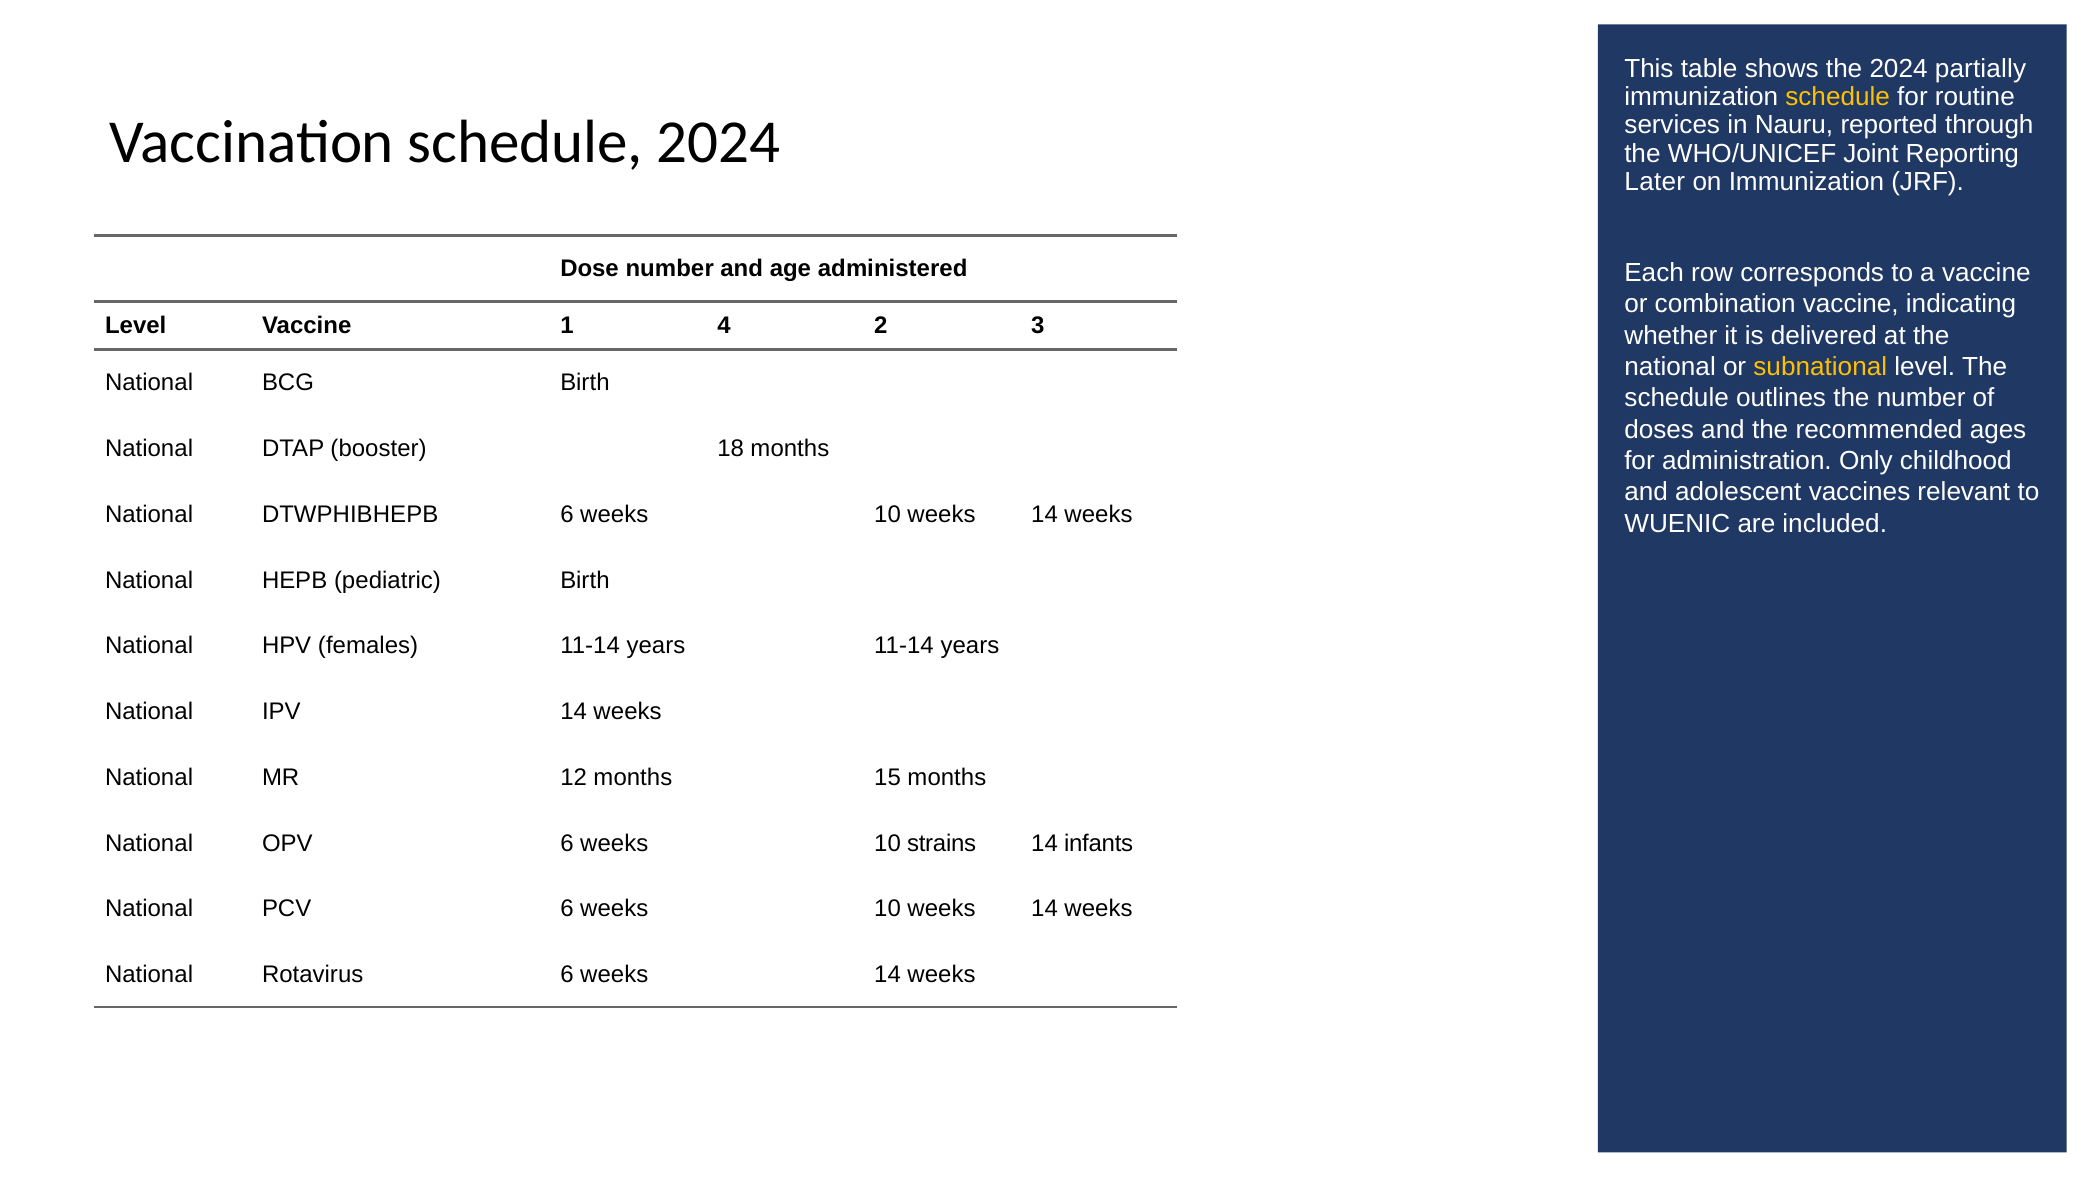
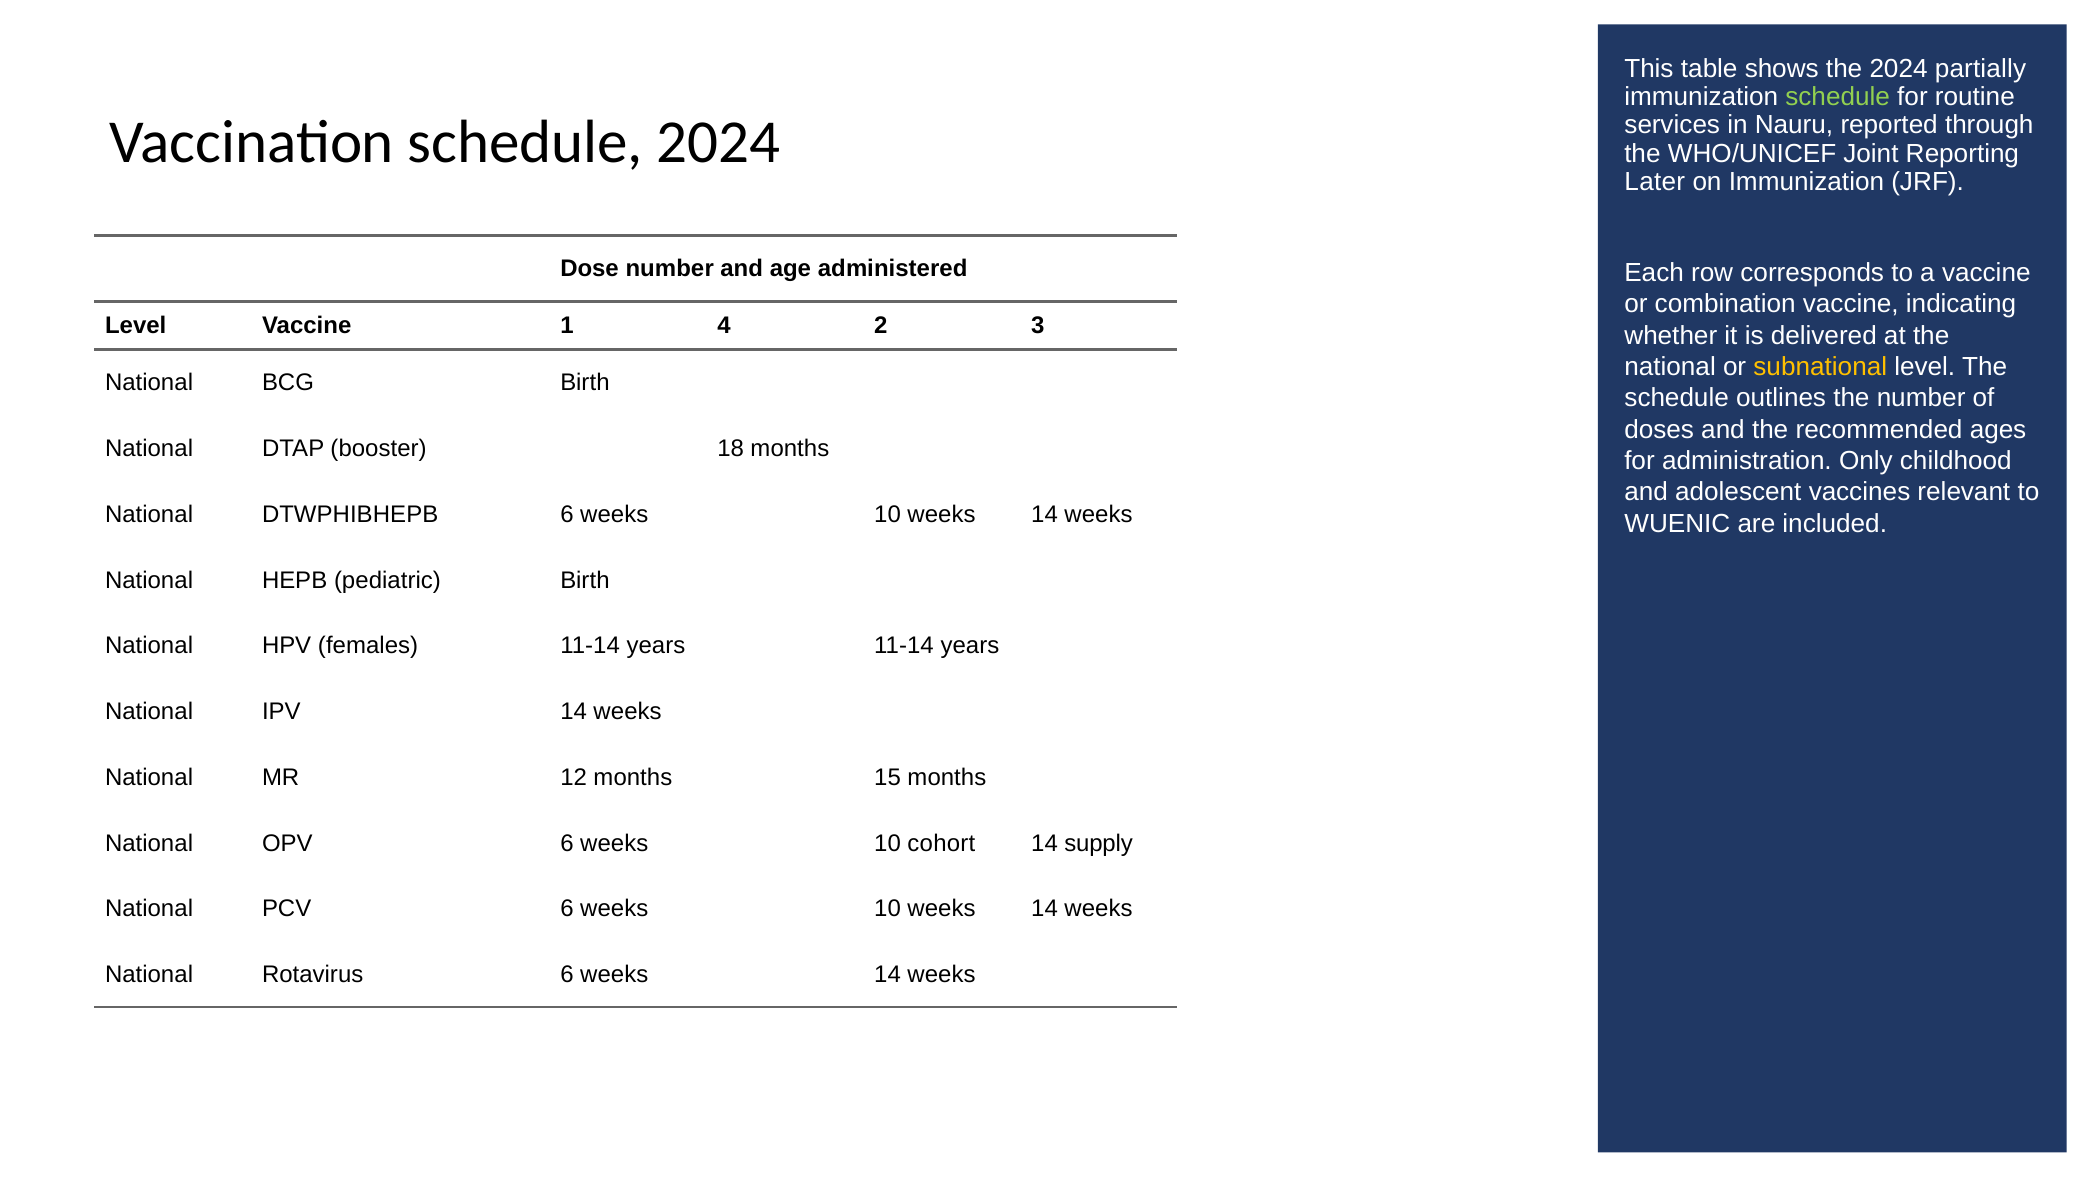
schedule at (1838, 97) colour: yellow -> light green
strains: strains -> cohort
infants: infants -> supply
